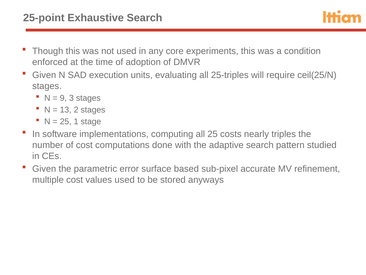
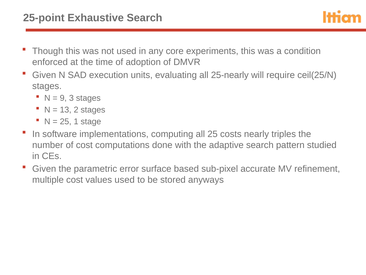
25-triples: 25-triples -> 25-nearly
